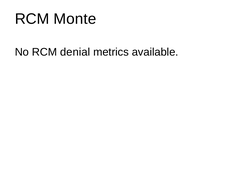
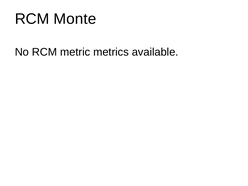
denial: denial -> metric
